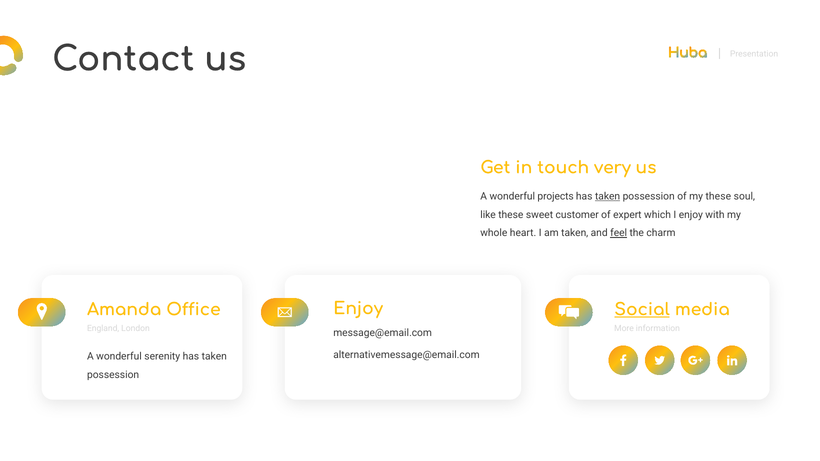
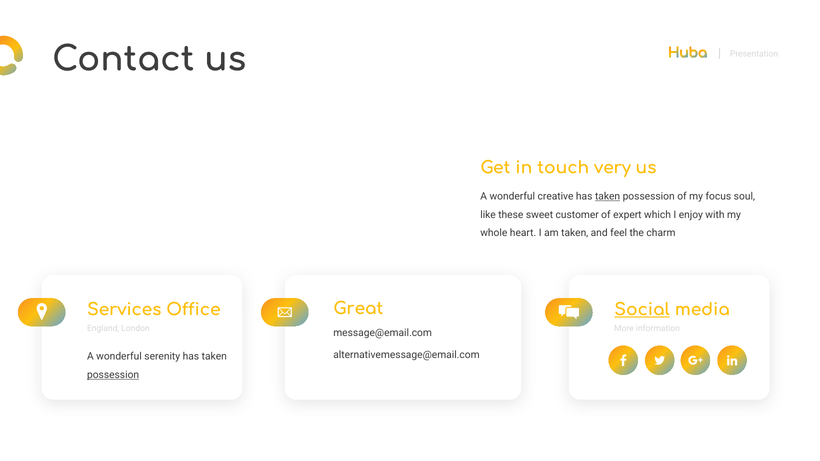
projects: projects -> creative
my these: these -> focus
feel underline: present -> none
Enjoy at (358, 309): Enjoy -> Great
Amanda: Amanda -> Services
possession at (113, 375) underline: none -> present
